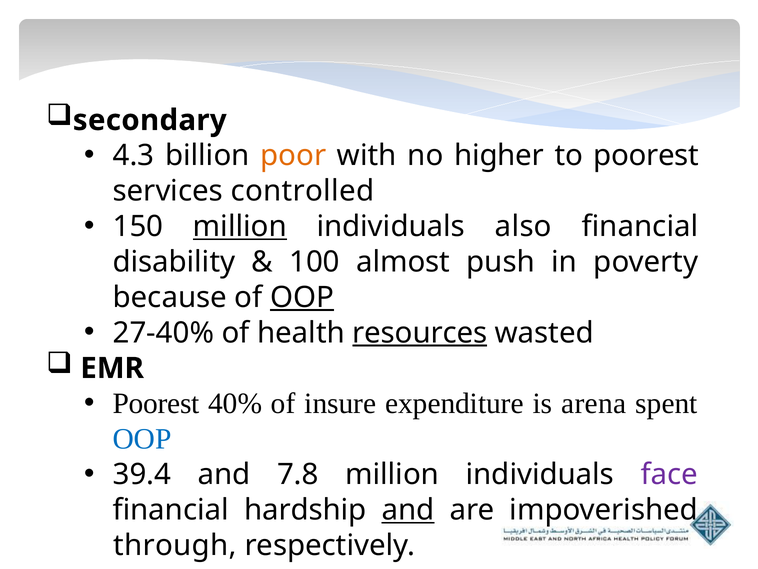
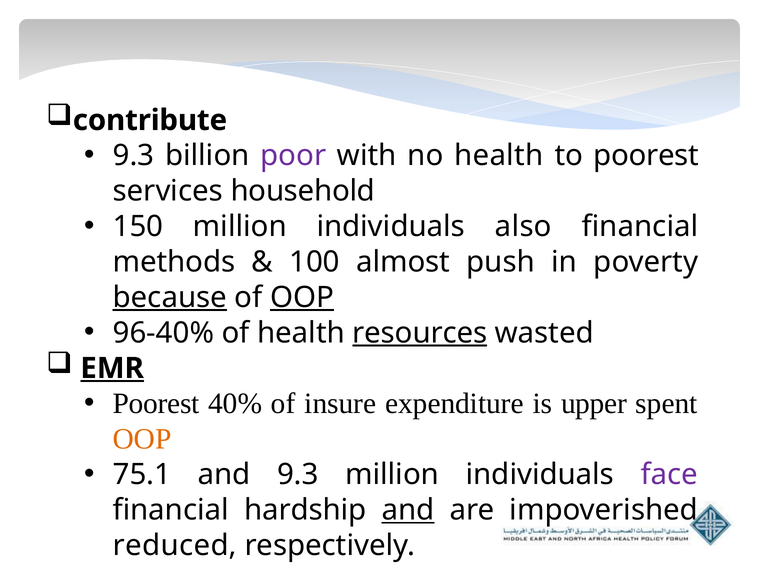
secondary: secondary -> contribute
4.3 at (133, 156): 4.3 -> 9.3
poor colour: orange -> purple
no higher: higher -> health
controlled: controlled -> household
million at (240, 226) underline: present -> none
disability: disability -> methods
because underline: none -> present
27-40%: 27-40% -> 96-40%
EMR underline: none -> present
arena: arena -> upper
OOP at (142, 439) colour: blue -> orange
39.4: 39.4 -> 75.1
and 7.8: 7.8 -> 9.3
through: through -> reduced
